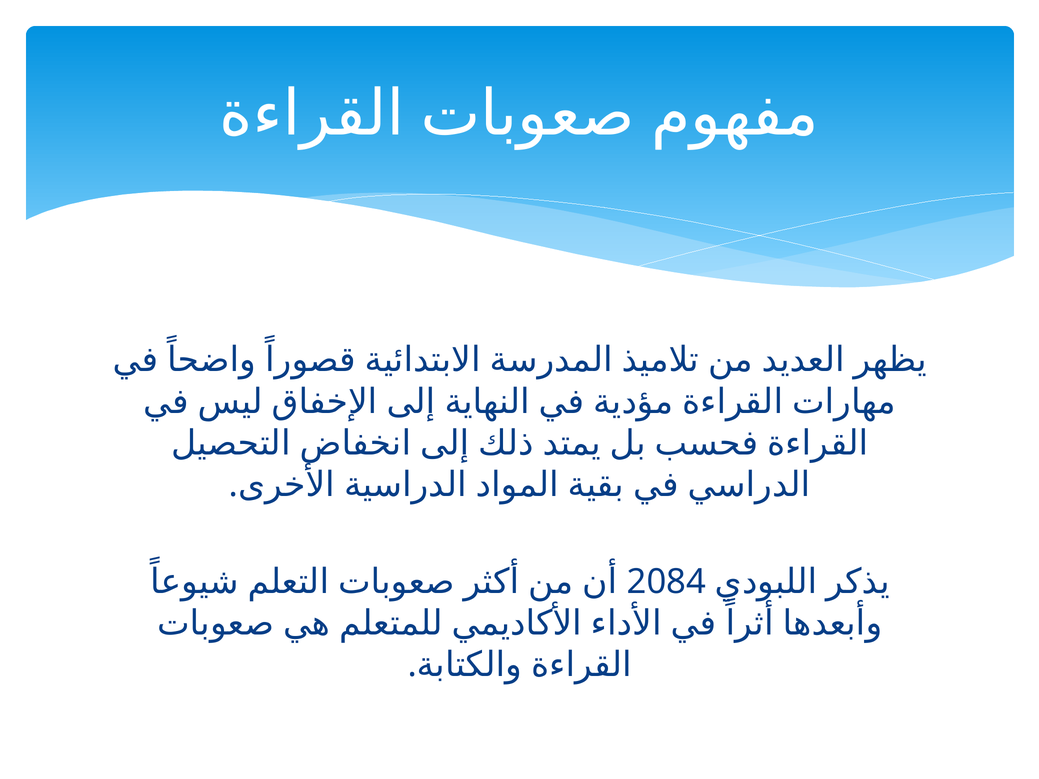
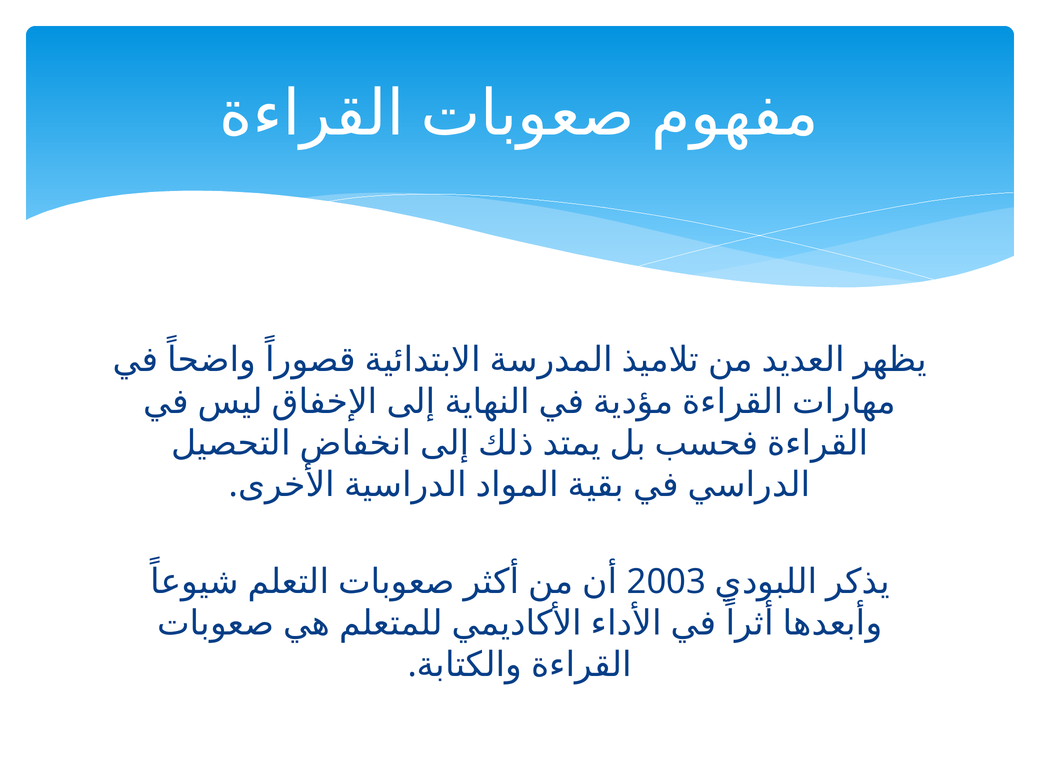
2084: 2084 -> 2003
